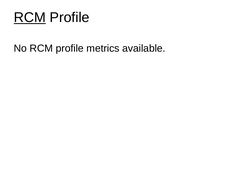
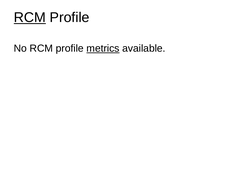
metrics underline: none -> present
